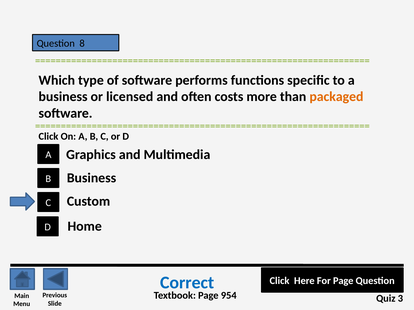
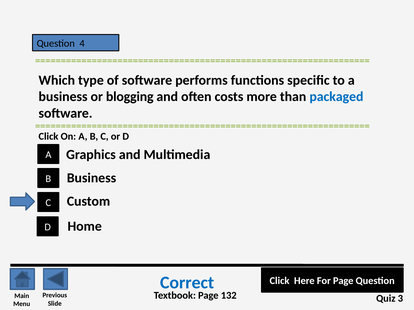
8: 8 -> 4
licensed: licensed -> blogging
packaged colour: orange -> blue
954: 954 -> 132
